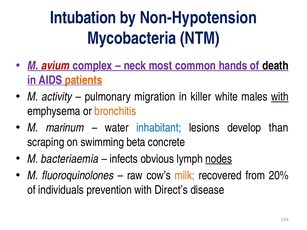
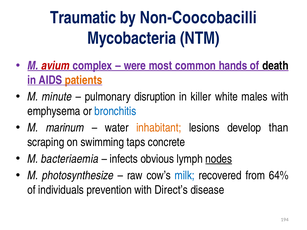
Intubation: Intubation -> Traumatic
Non-Hypotension: Non-Hypotension -> Non-Coocobacilli
neck: neck -> were
activity: activity -> minute
migration: migration -> disruption
with at (280, 97) underline: present -> none
bronchitis colour: orange -> blue
inhabitant colour: blue -> orange
beta: beta -> taps
fluoroquinolones: fluoroquinolones -> photosynthesize
milk colour: orange -> blue
20%: 20% -> 64%
